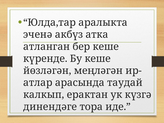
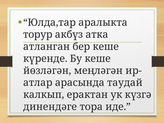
эченә: эченә -> торур
